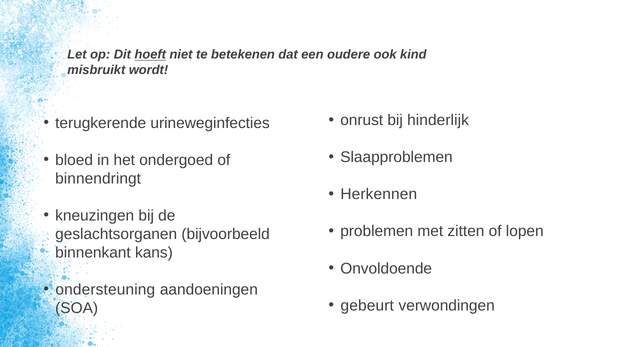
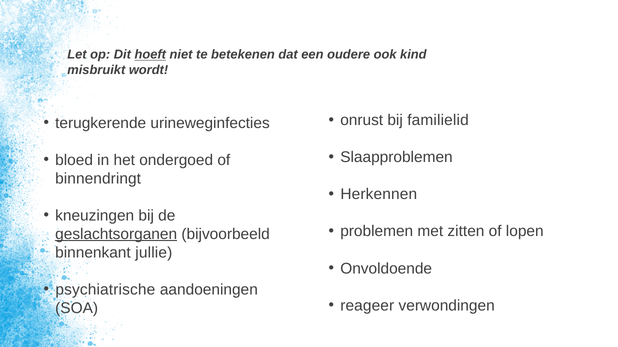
hinderlijk: hinderlijk -> familielid
geslachtsorganen underline: none -> present
kans: kans -> jullie
ondersteuning: ondersteuning -> psychiatrische
gebeurt: gebeurt -> reageer
